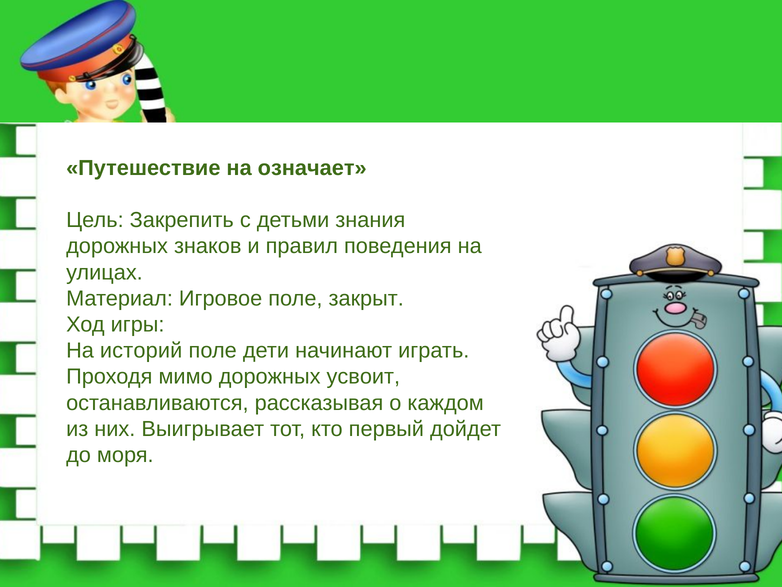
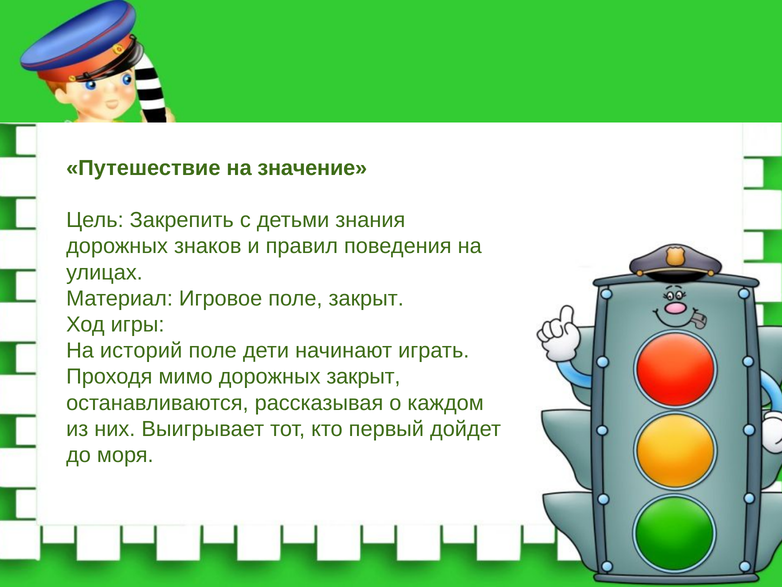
означает: означает -> значение
дорожных усвоит: усвоит -> закрыт
